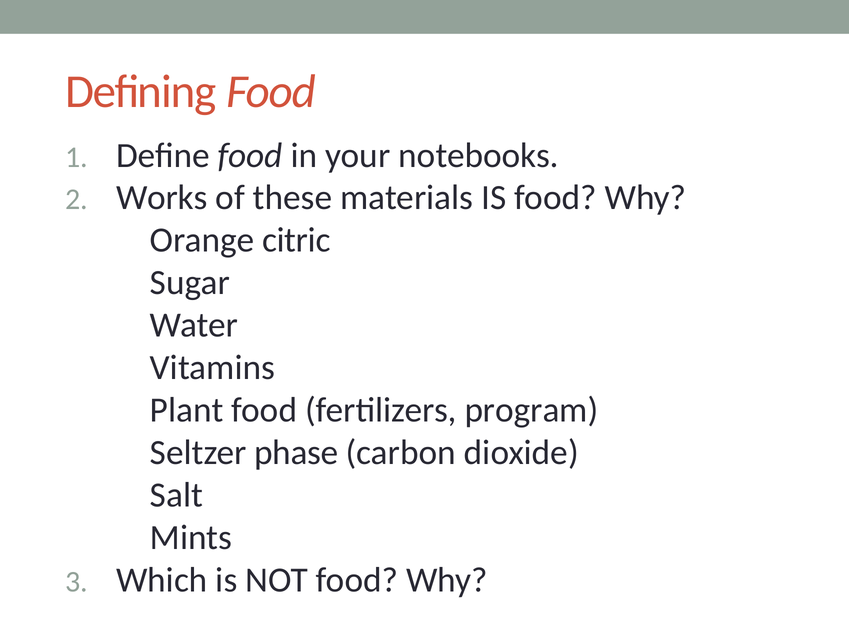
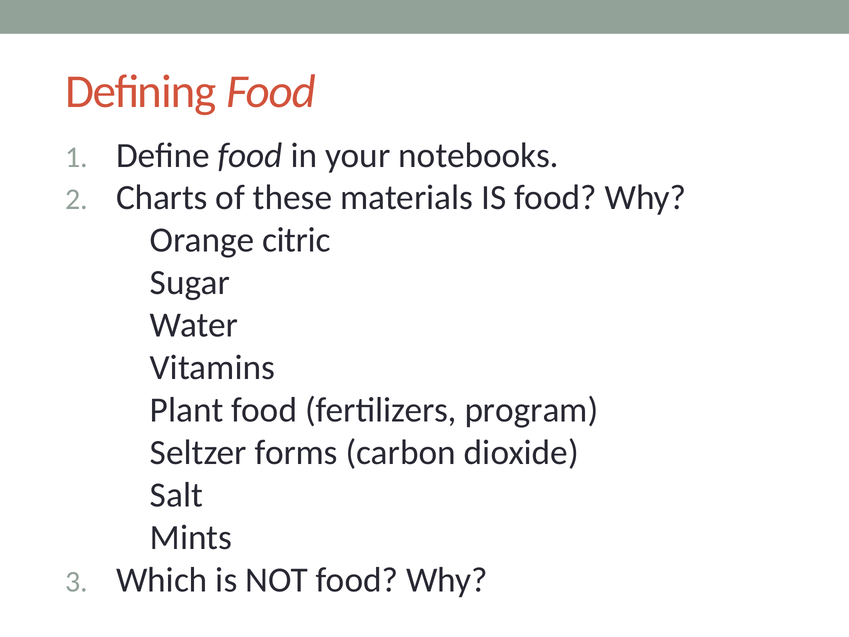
Works: Works -> Charts
phase: phase -> forms
